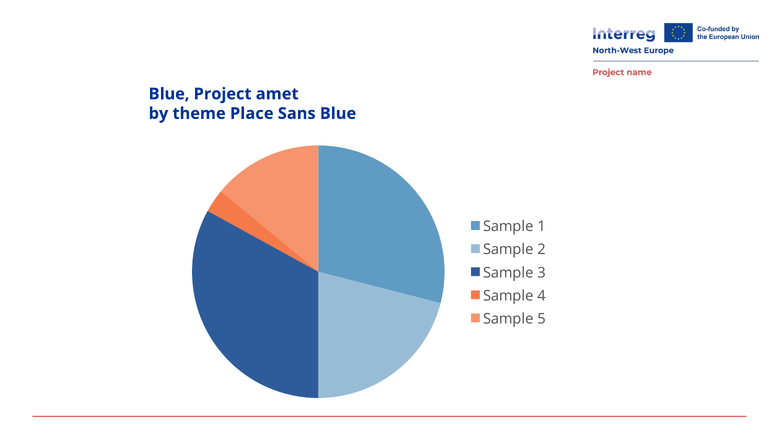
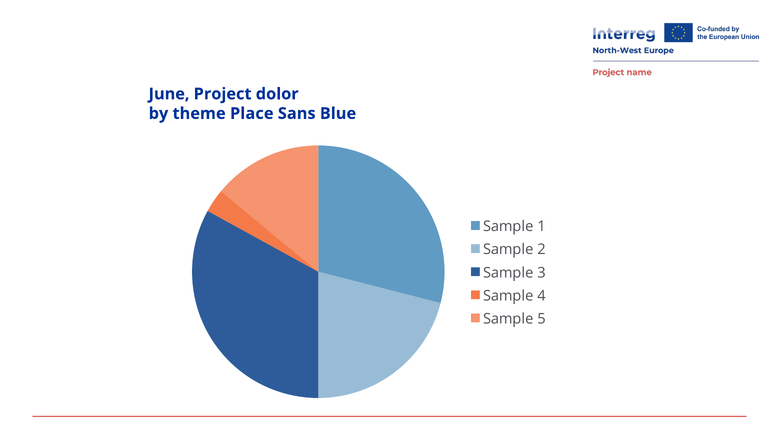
Blue at (169, 94): Blue -> June
amet: amet -> dolor
